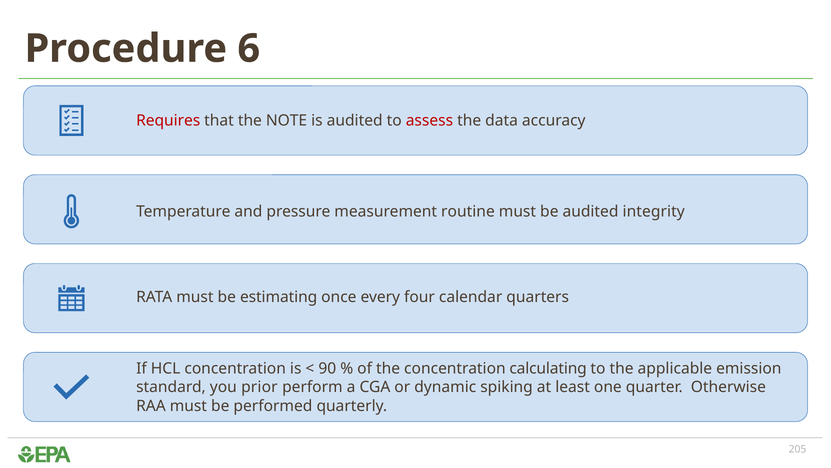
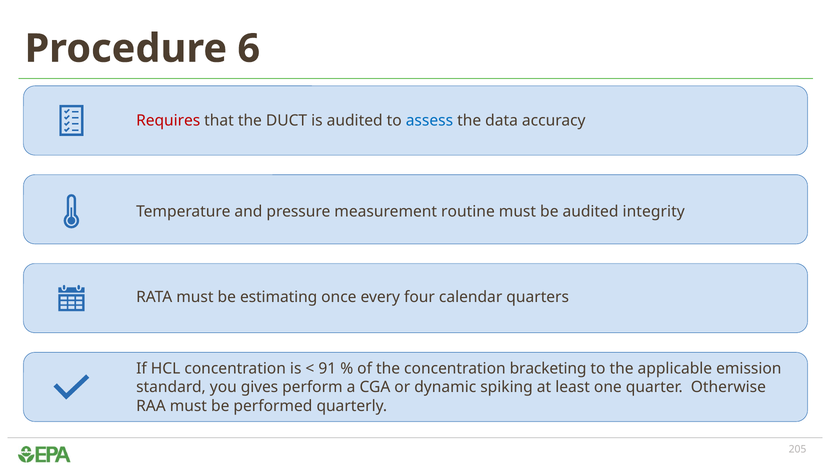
NOTE: NOTE -> DUCT
assess colour: red -> blue
90: 90 -> 91
calculating: calculating -> bracketing
prior: prior -> gives
